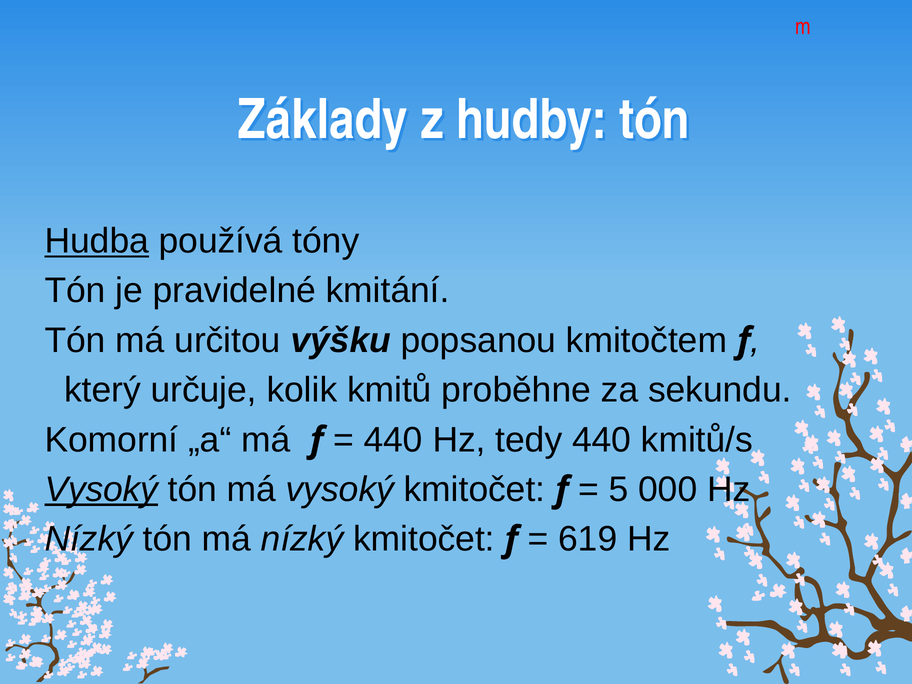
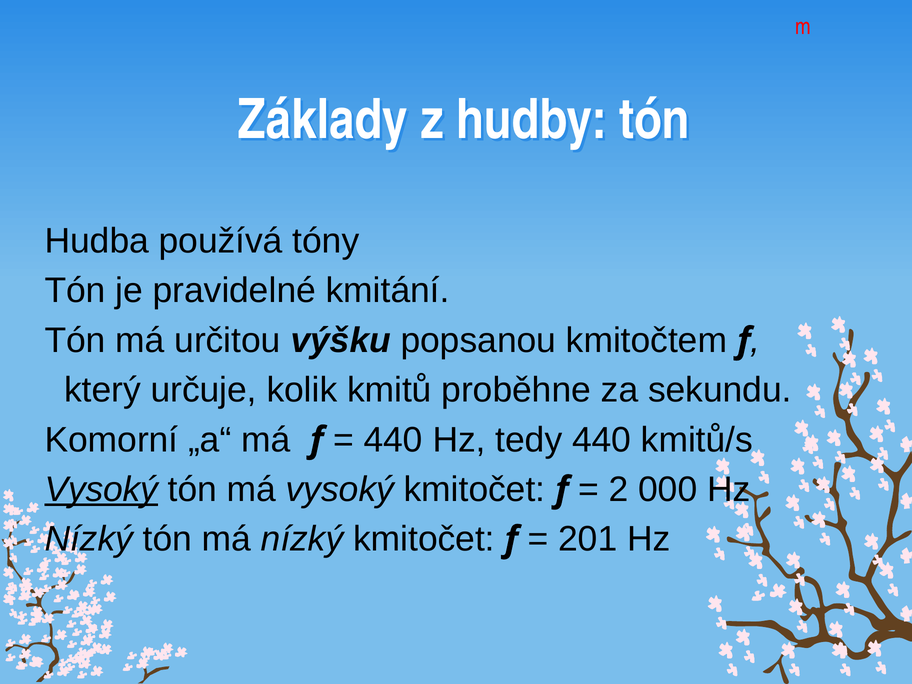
Hudba underline: present -> none
5: 5 -> 2
619: 619 -> 201
